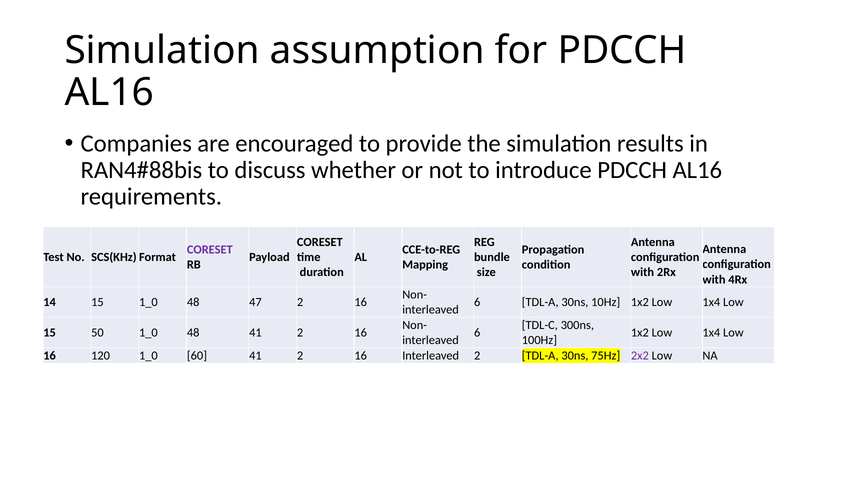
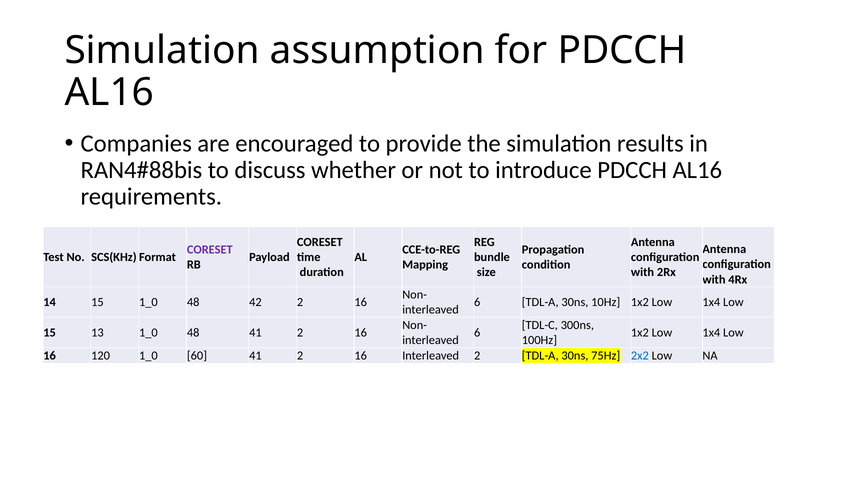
47: 47 -> 42
50: 50 -> 13
2x2 colour: purple -> blue
